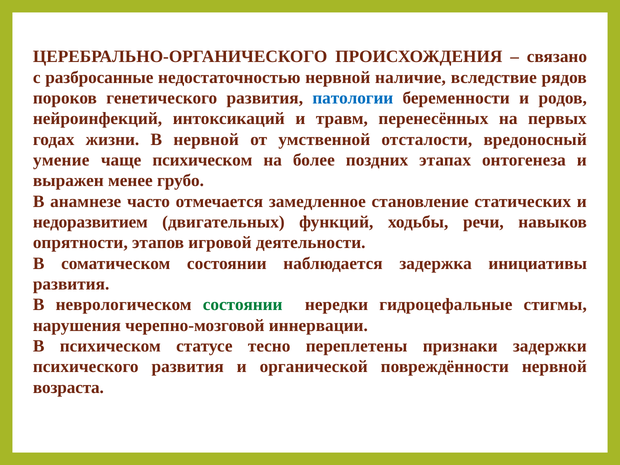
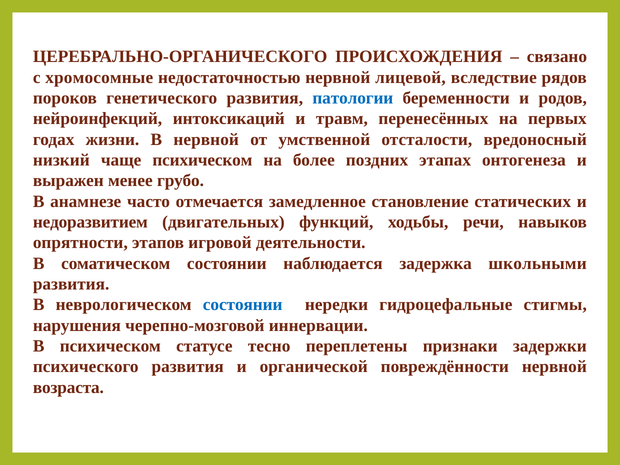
разбросанные: разбросанные -> хромосомные
наличие: наличие -> лицевой
умение: умение -> низкий
инициативы: инициативы -> школьными
состоянии at (243, 305) colour: green -> blue
